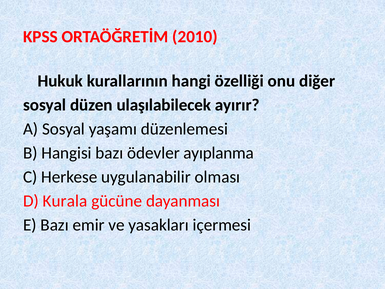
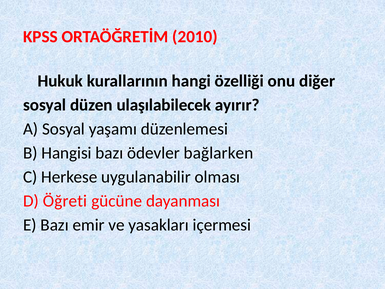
ayıplanma: ayıplanma -> bağlarken
Kurala: Kurala -> Öğreti
